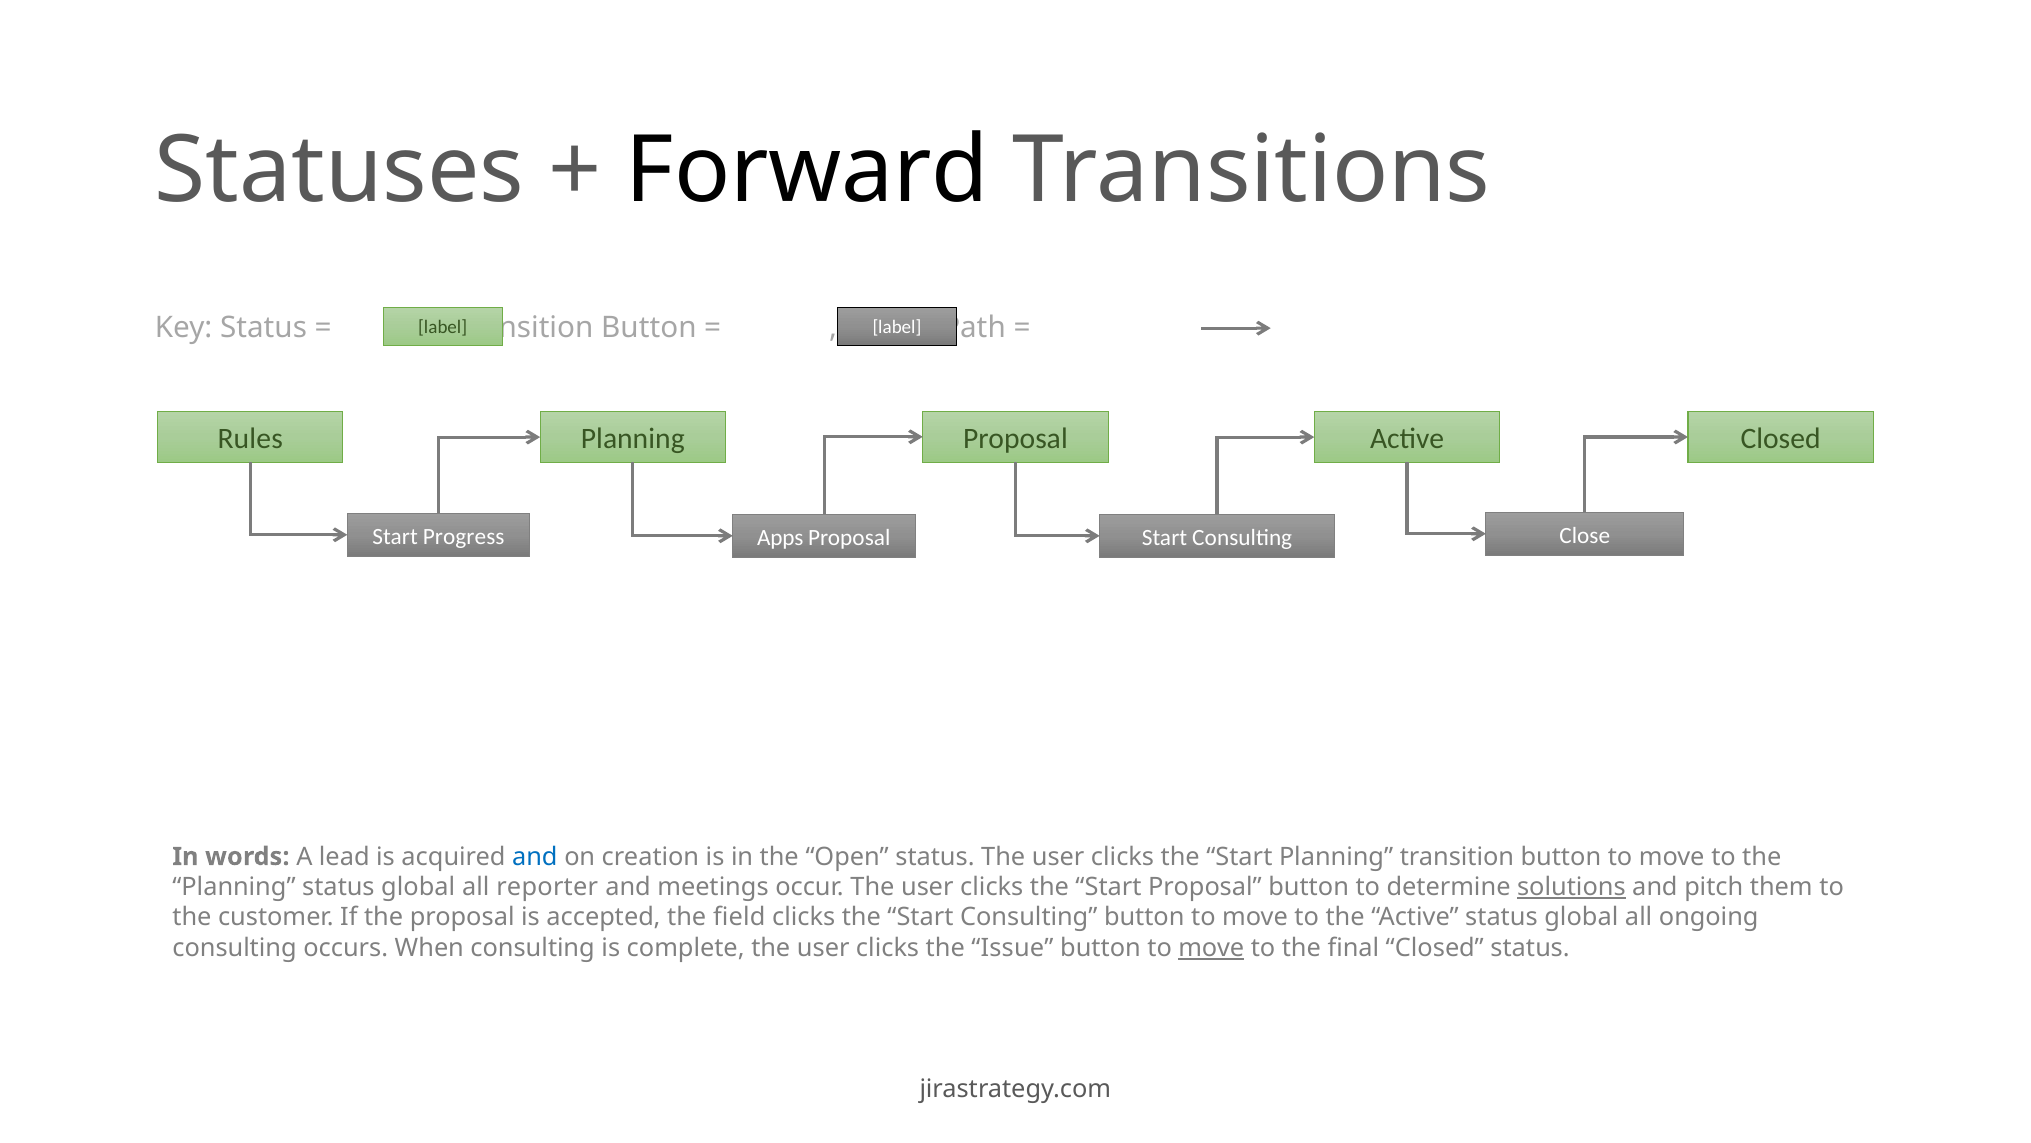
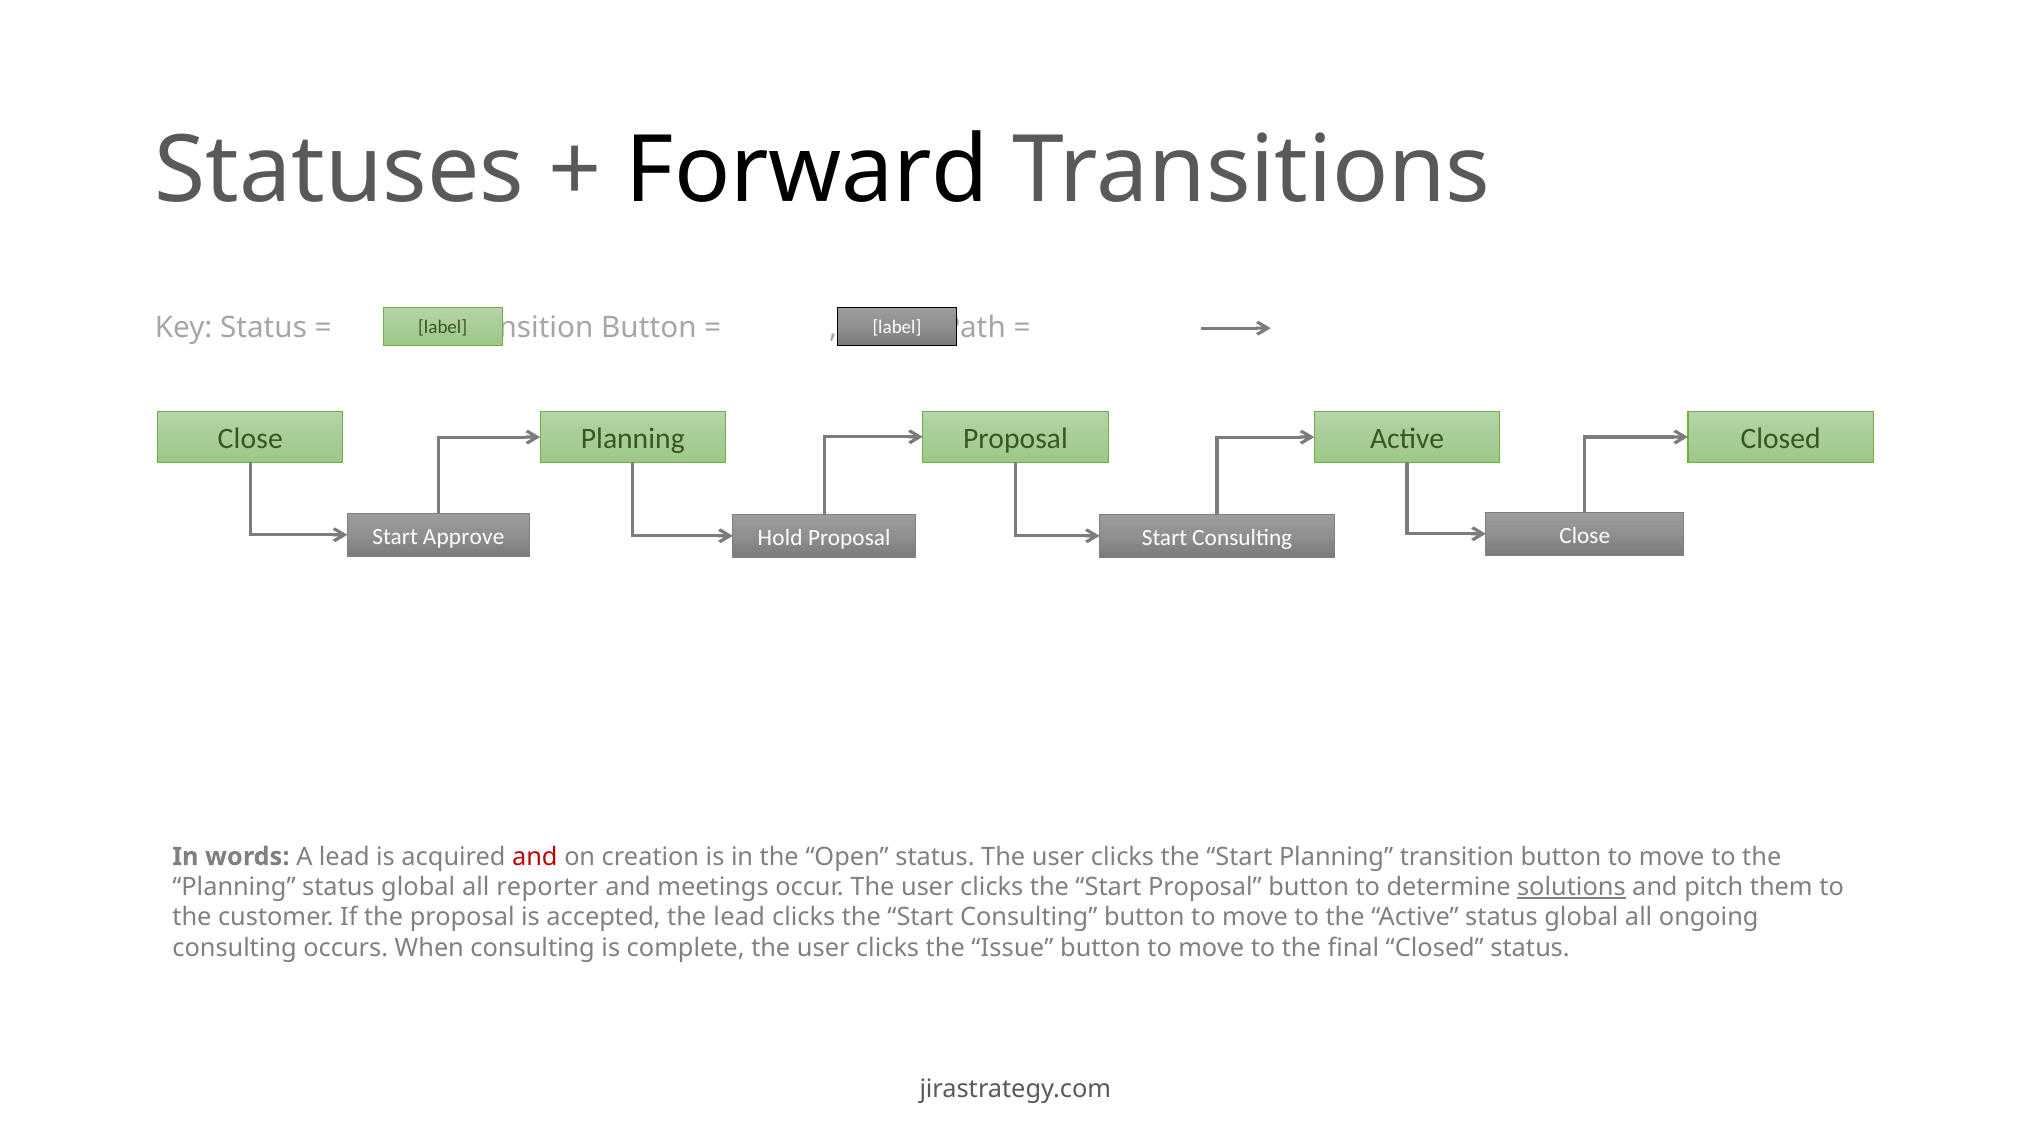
Rules at (250, 439): Rules -> Close
Progress: Progress -> Approve
Apps: Apps -> Hold
and at (535, 856) colour: blue -> red
the field: field -> lead
move at (1211, 948) underline: present -> none
